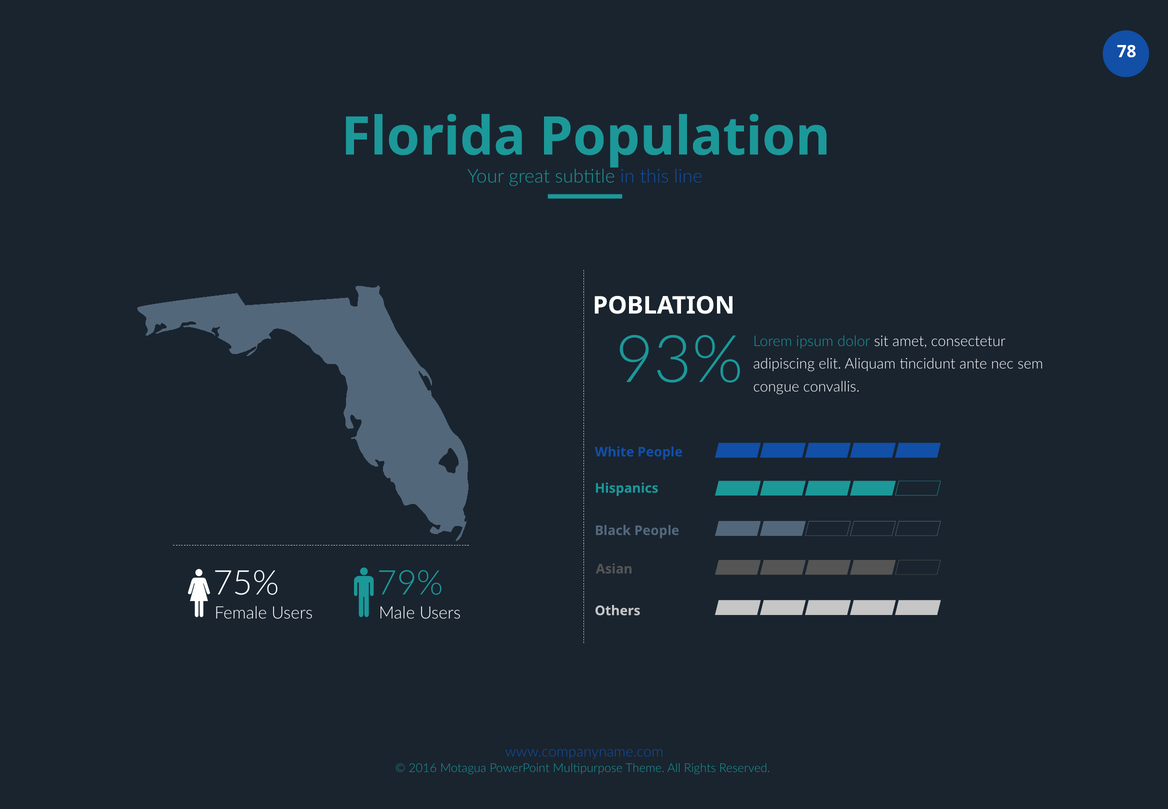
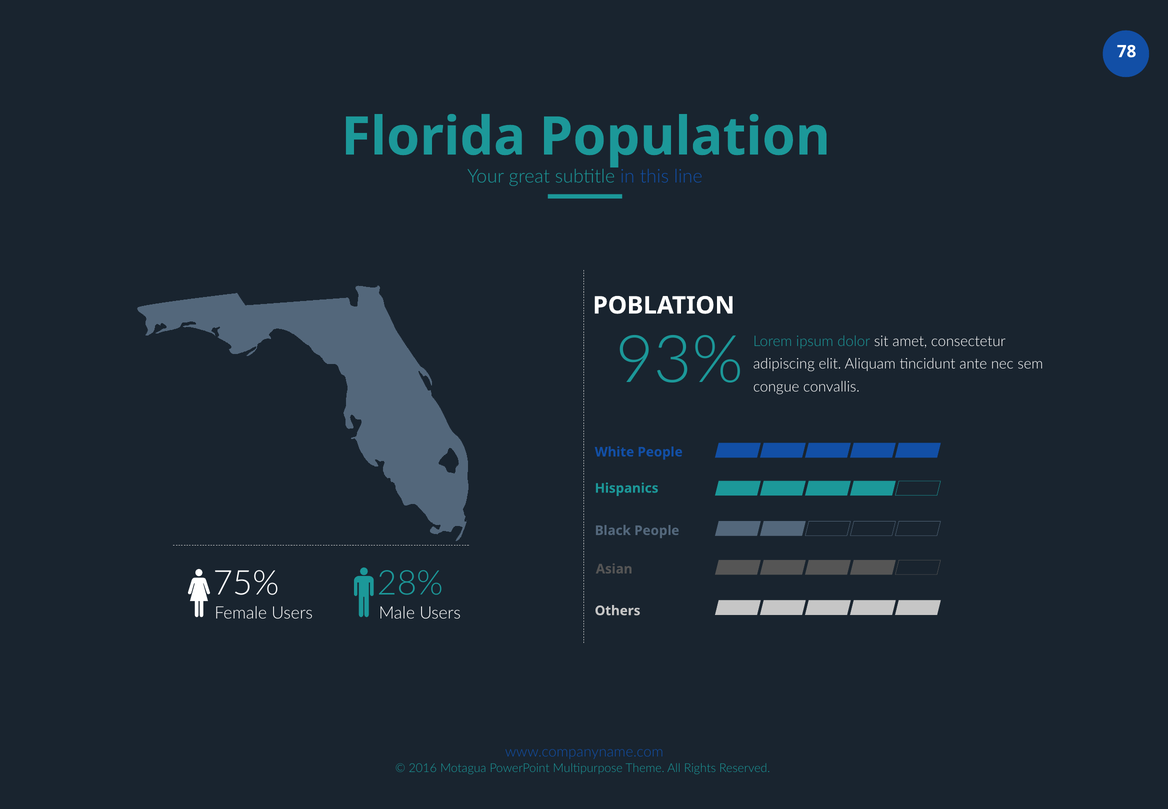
79%: 79% -> 28%
